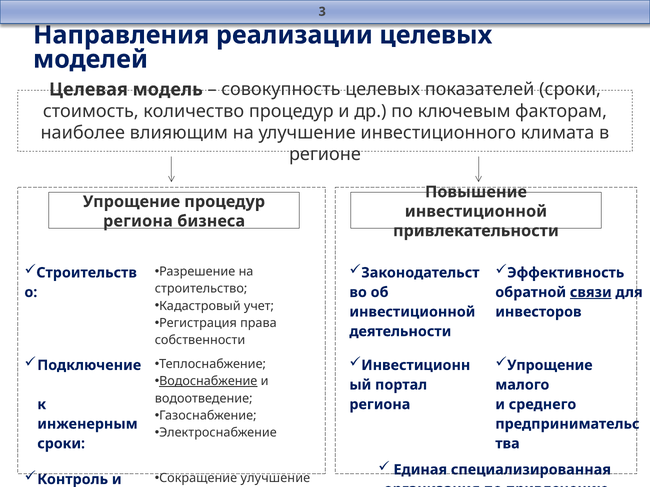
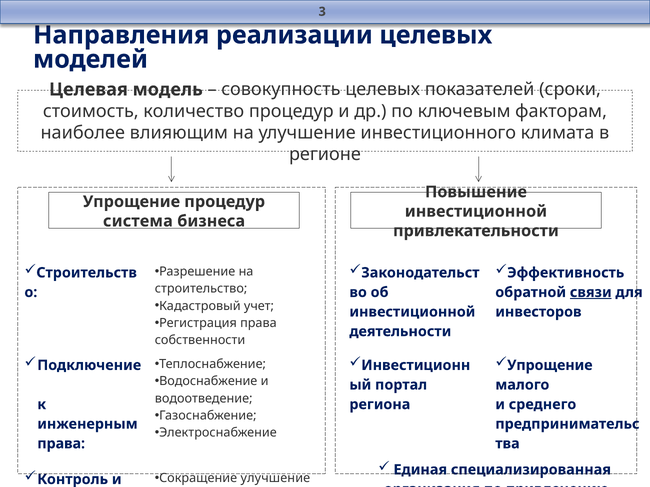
региона at (138, 221): региона -> система
Водоснабжение underline: present -> none
сроки at (61, 444): сроки -> права
